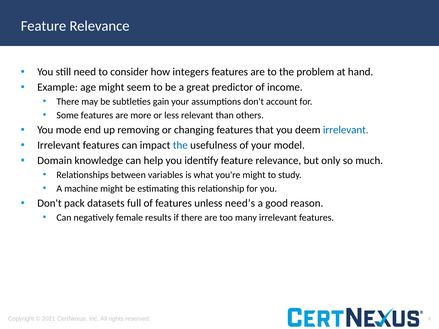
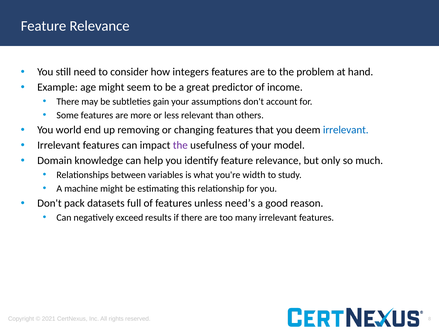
mode: mode -> world
the at (180, 145) colour: blue -> purple
you're might: might -> width
female: female -> exceed
